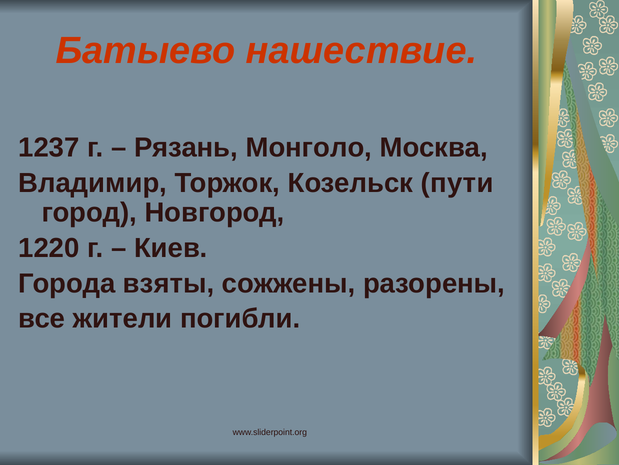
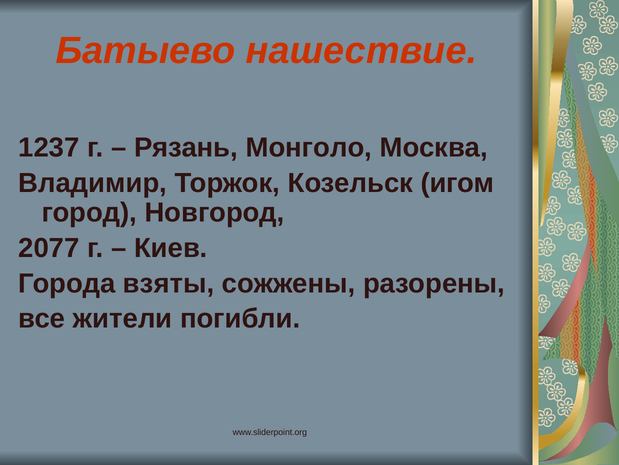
пути: пути -> игом
1220: 1220 -> 2077
